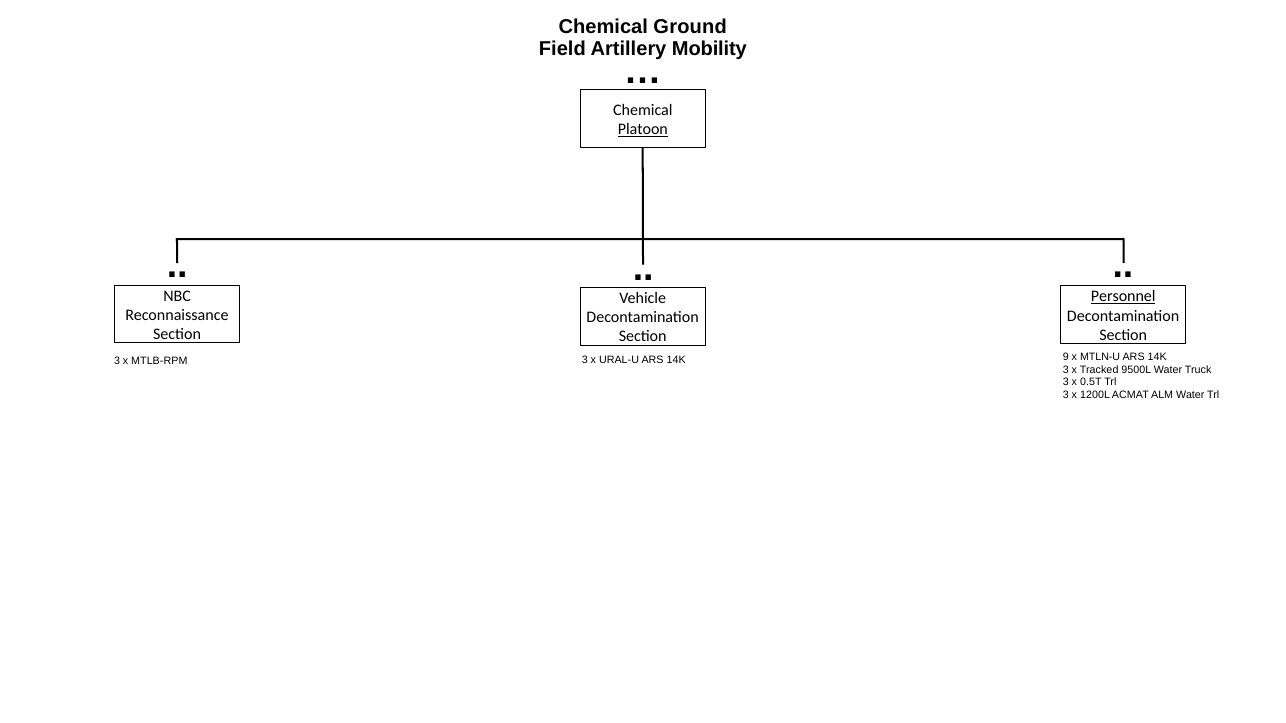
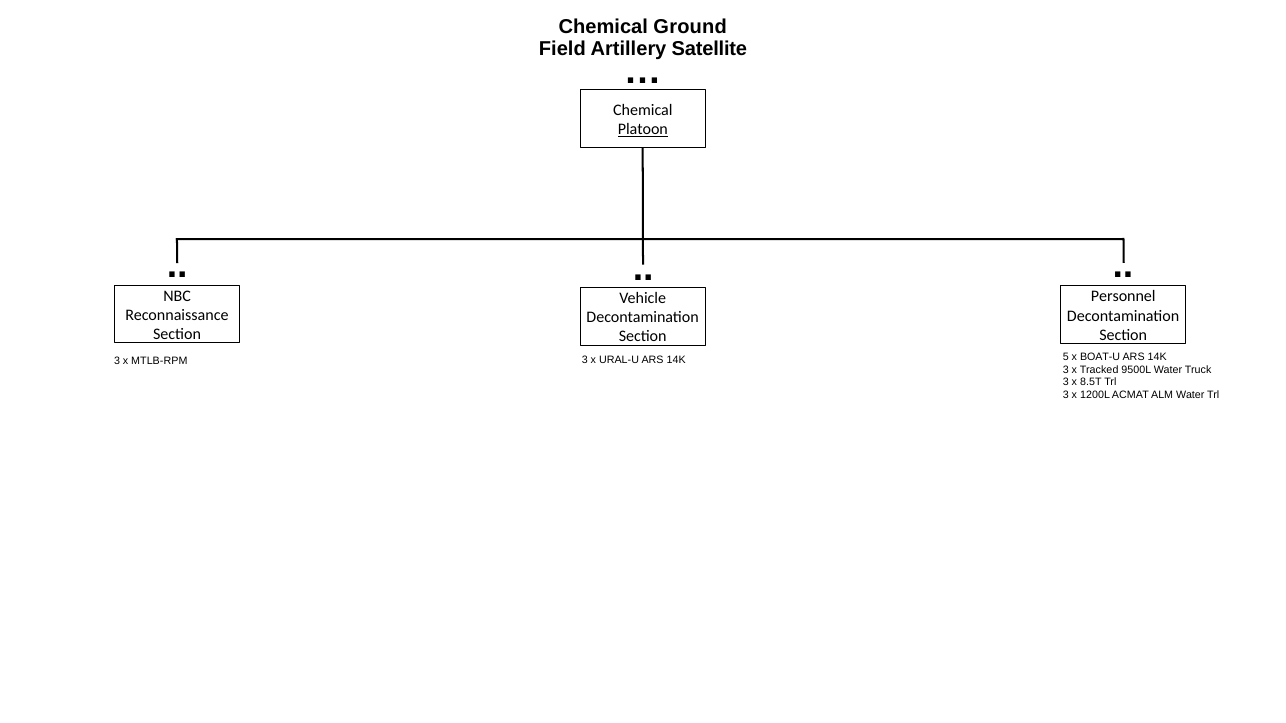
Mobility: Mobility -> Satellite
Personnel underline: present -> none
9: 9 -> 5
MTLN-U: MTLN-U -> BOAT-U
0.5T: 0.5T -> 8.5T
